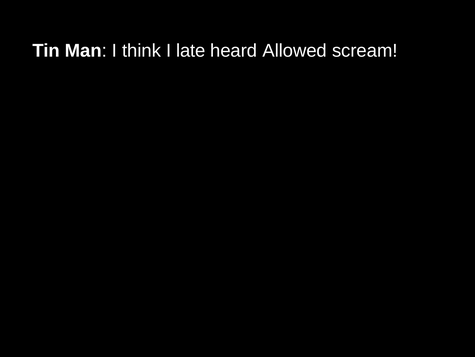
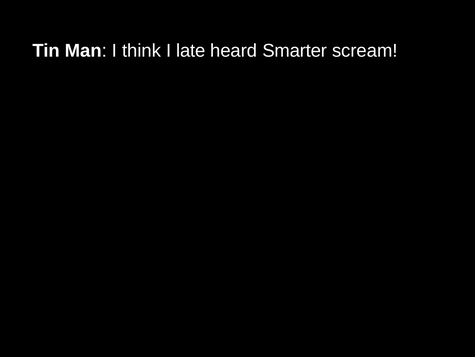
Allowed: Allowed -> Smarter
